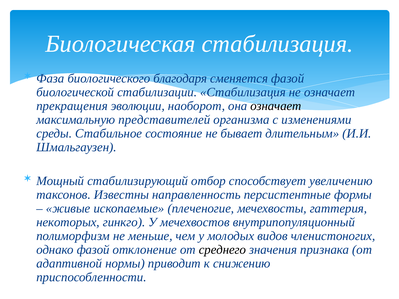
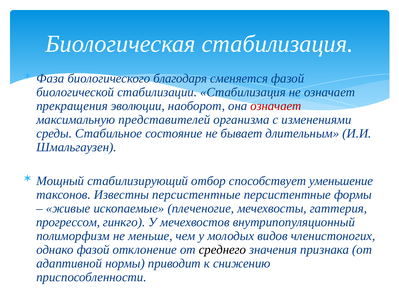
означает at (276, 106) colour: black -> red
увеличению: увеличению -> уменьшение
Известны направленность: направленность -> персистентные
некоторых: некоторых -> прогрессом
